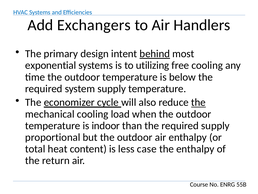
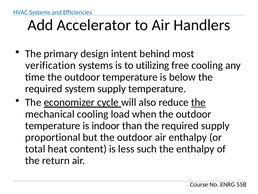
Exchangers: Exchangers -> Accelerator
behind underline: present -> none
exponential: exponential -> verification
case: case -> such
